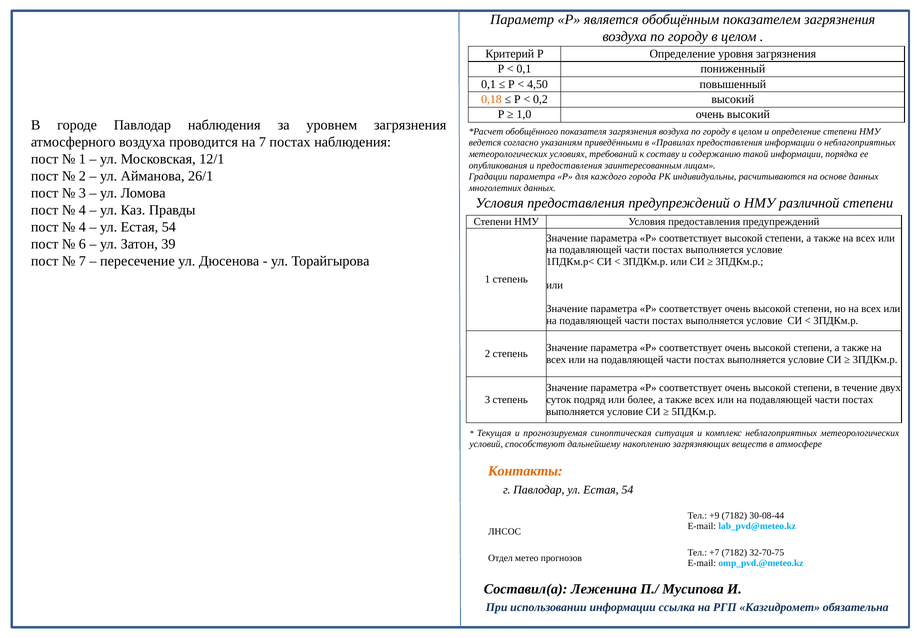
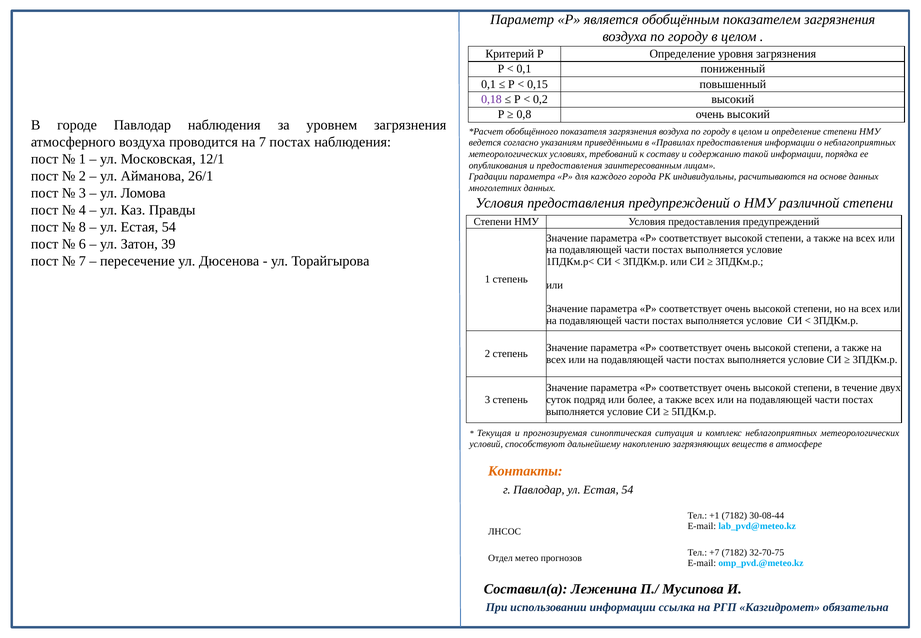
4,50: 4,50 -> 0,15
0,18 colour: orange -> purple
1,0: 1,0 -> 0,8
4 at (82, 227): 4 -> 8
+9: +9 -> +1
